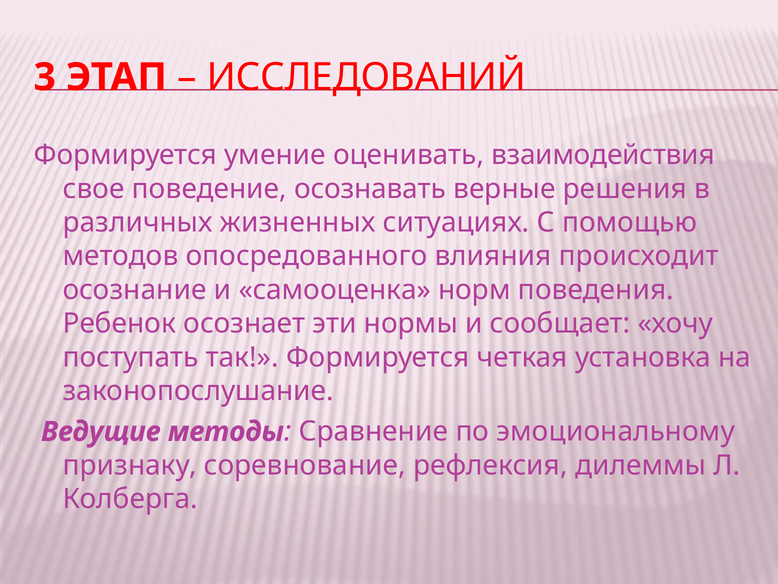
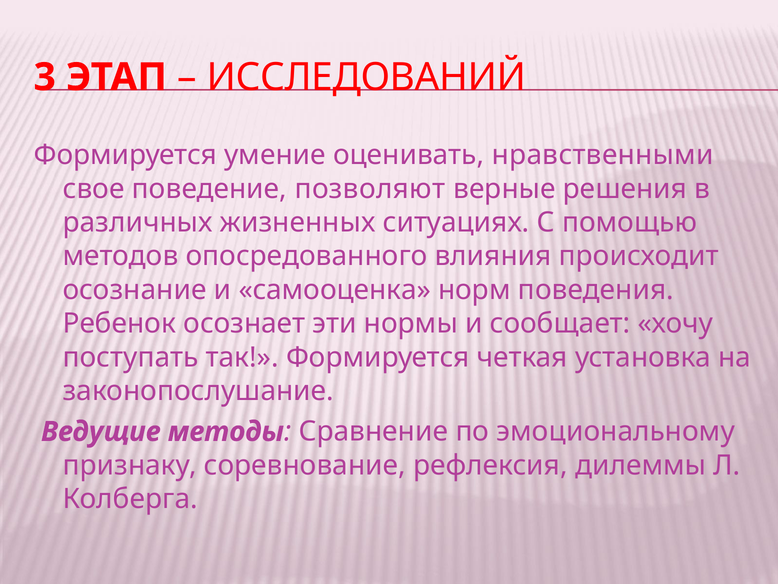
взаимодействия: взаимодействия -> нравственными
осознавать: осознавать -> позволяют
